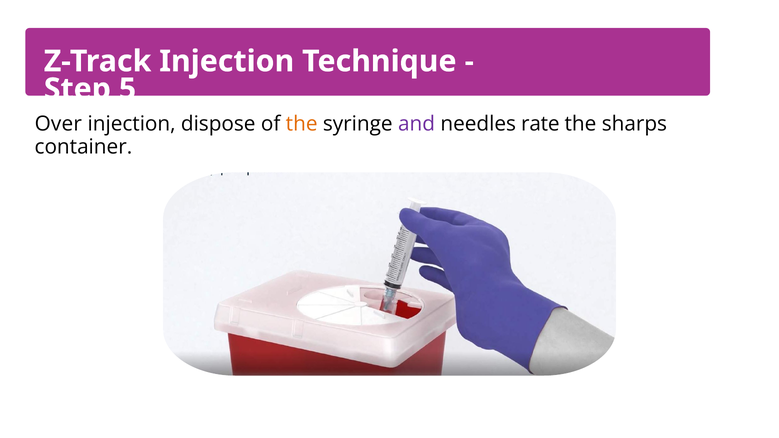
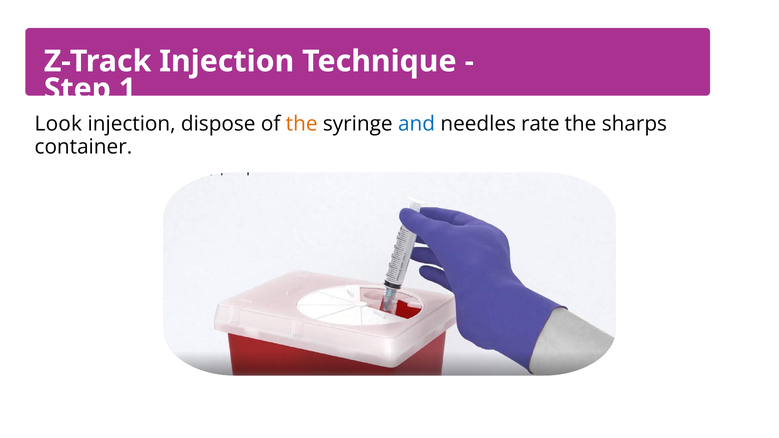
5: 5 -> 1
Over: Over -> Look
and colour: purple -> blue
